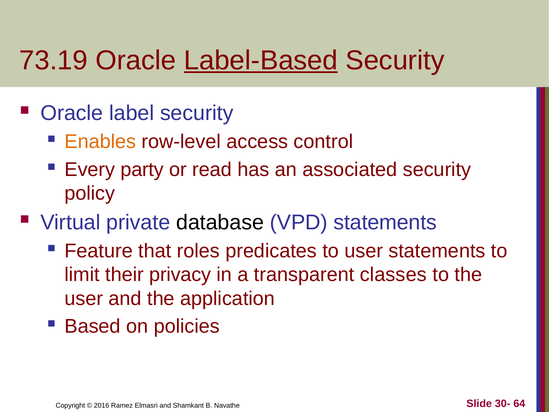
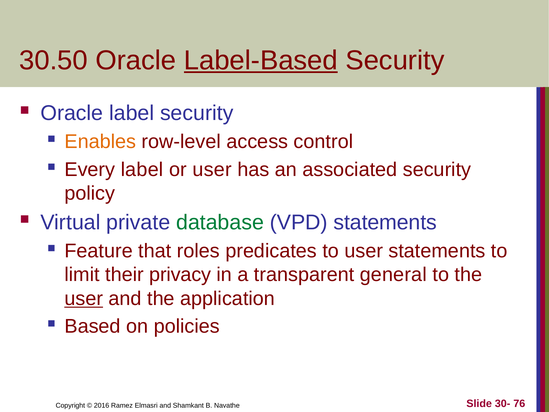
73.19: 73.19 -> 30.50
Every party: party -> label
or read: read -> user
database colour: black -> green
classes: classes -> general
user at (84, 298) underline: none -> present
64: 64 -> 76
